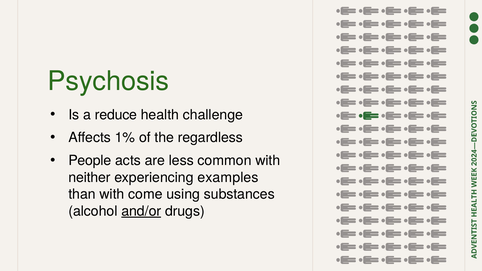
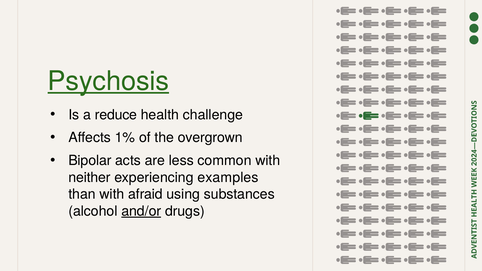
Psychosis underline: none -> present
regardless: regardless -> overgrown
People: People -> Bipolar
come: come -> afraid
